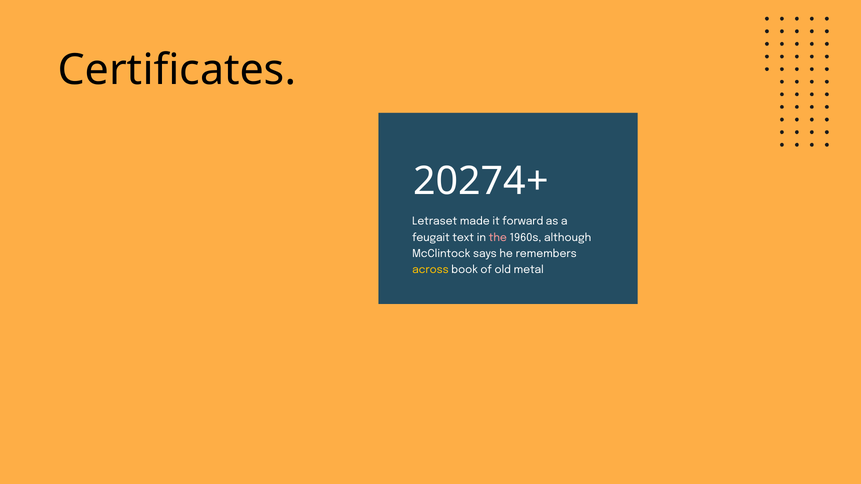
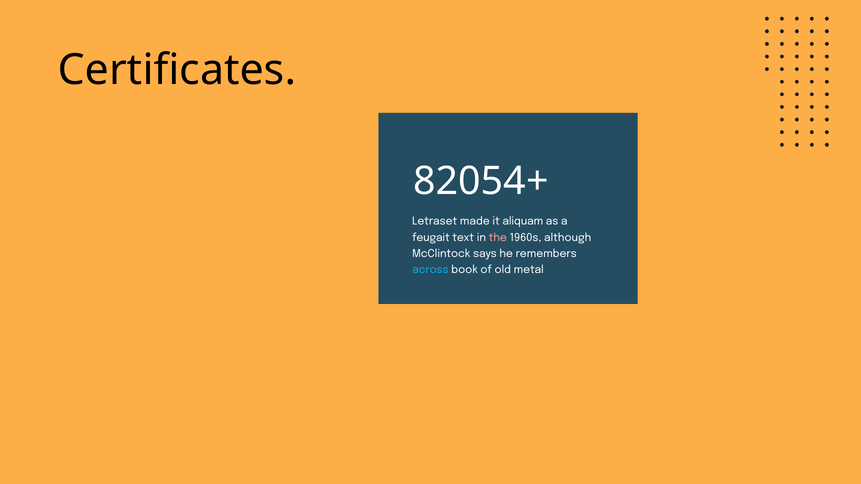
20274+: 20274+ -> 82054+
forward: forward -> aliquam
across colour: yellow -> light blue
